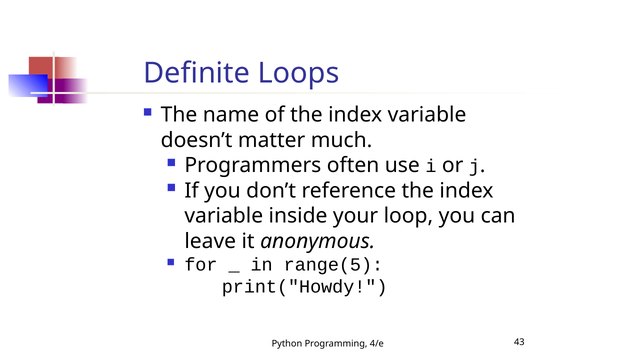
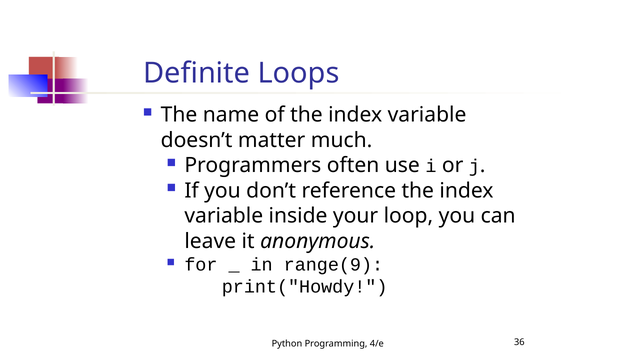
range(5: range(5 -> range(9
43: 43 -> 36
